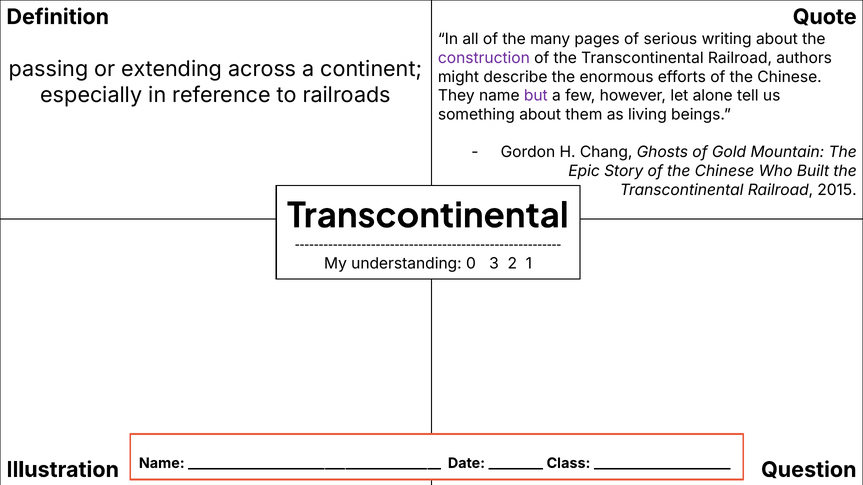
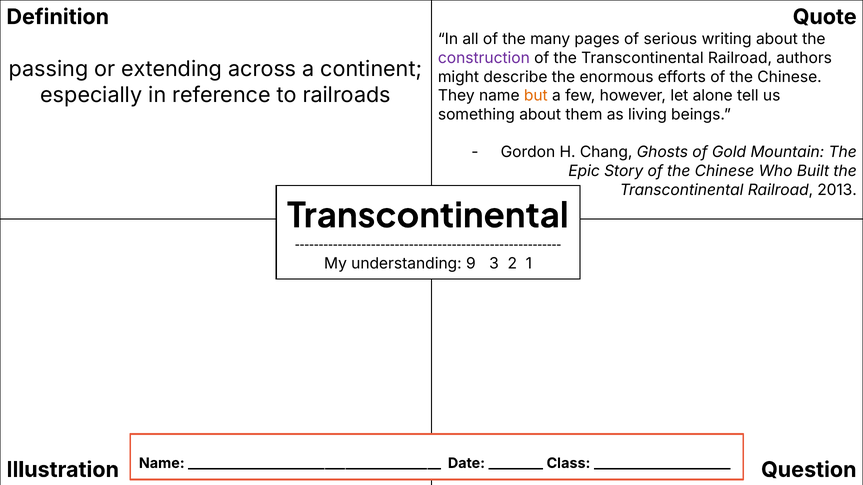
but colour: purple -> orange
2015: 2015 -> 2013
0: 0 -> 9
